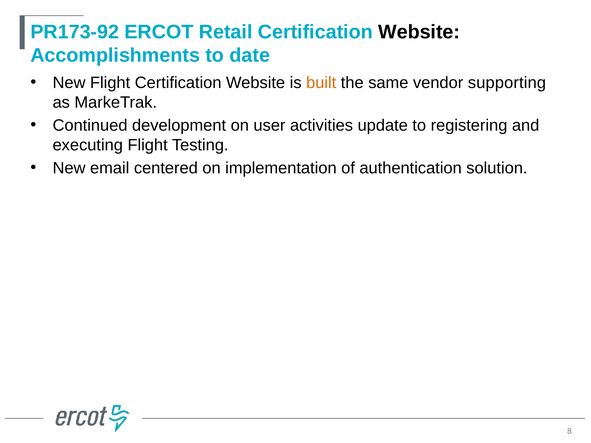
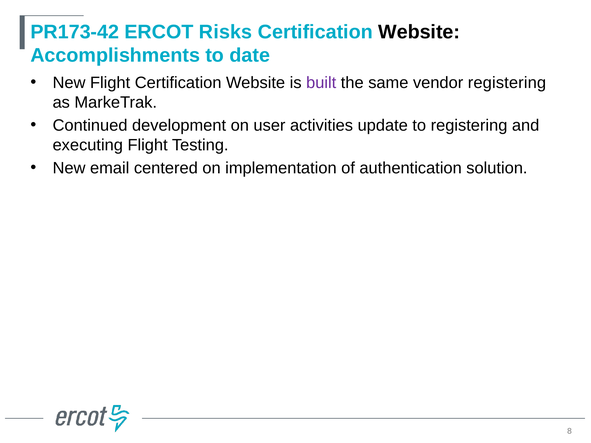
PR173-92: PR173-92 -> PR173-42
Retail: Retail -> Risks
built colour: orange -> purple
vendor supporting: supporting -> registering
